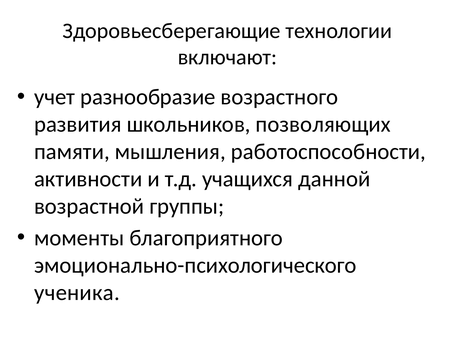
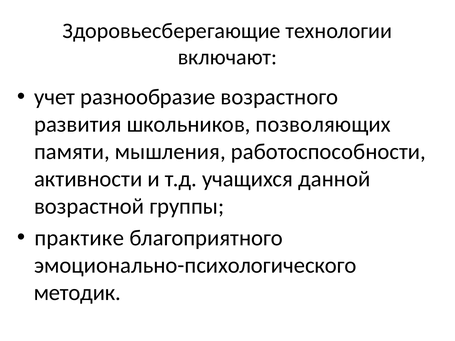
моменты: моменты -> практике
ученика: ученика -> методик
